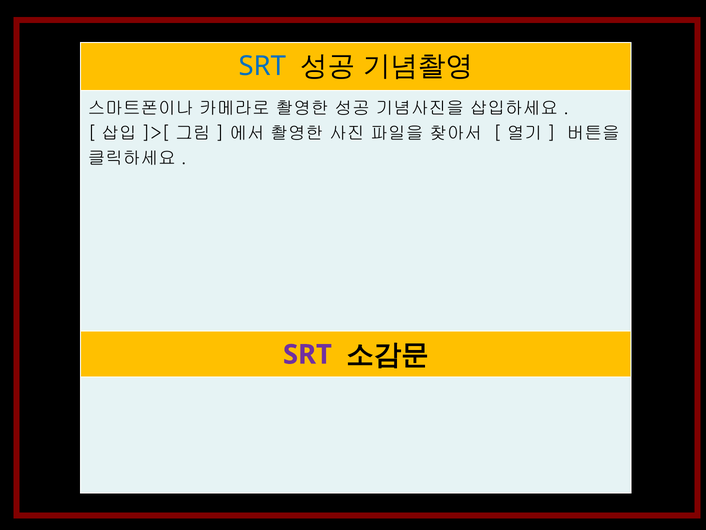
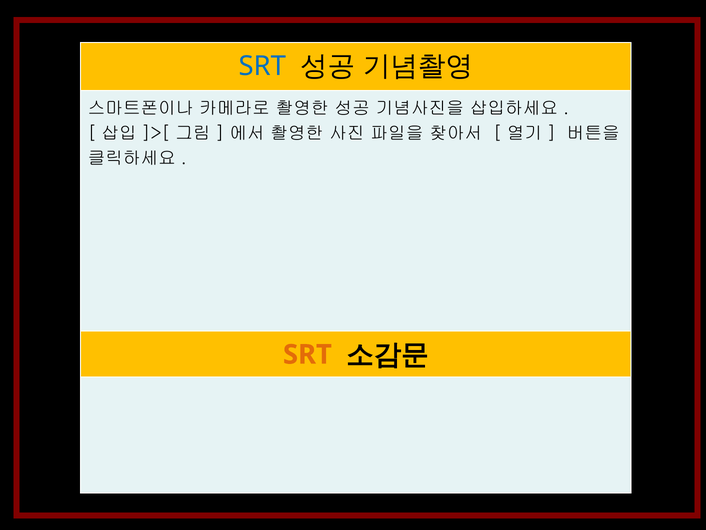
SRT at (307, 354) colour: purple -> orange
